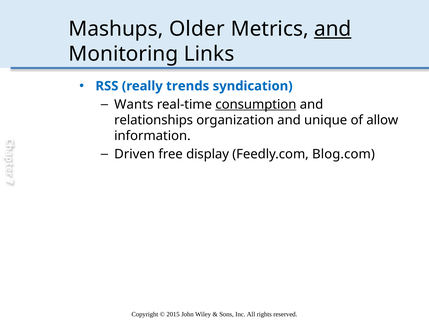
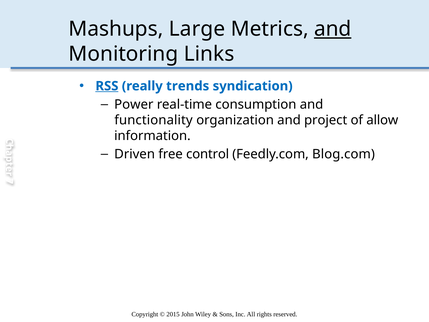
Older: Older -> Large
RSS underline: none -> present
Wants: Wants -> Power
consumption underline: present -> none
relationships: relationships -> functionality
unique: unique -> project
display: display -> control
